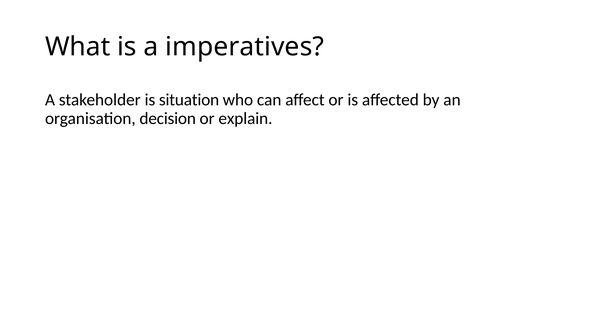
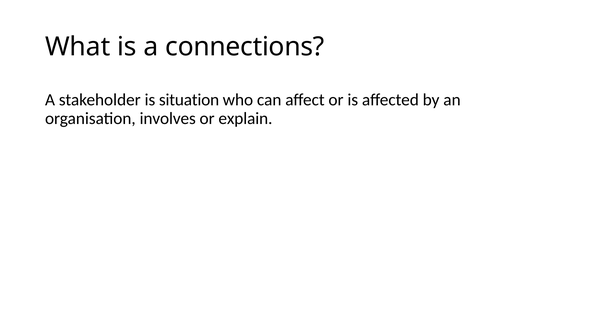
imperatives: imperatives -> connections
decision: decision -> involves
